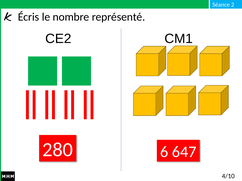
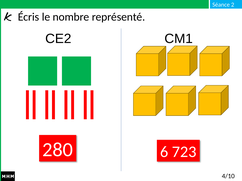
647: 647 -> 723
